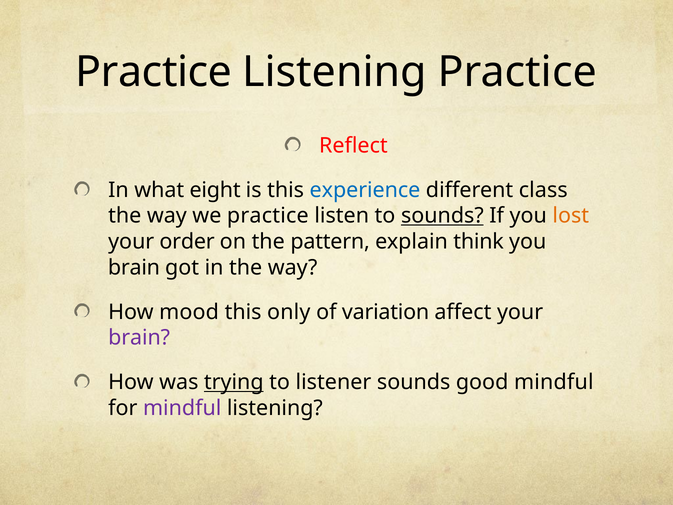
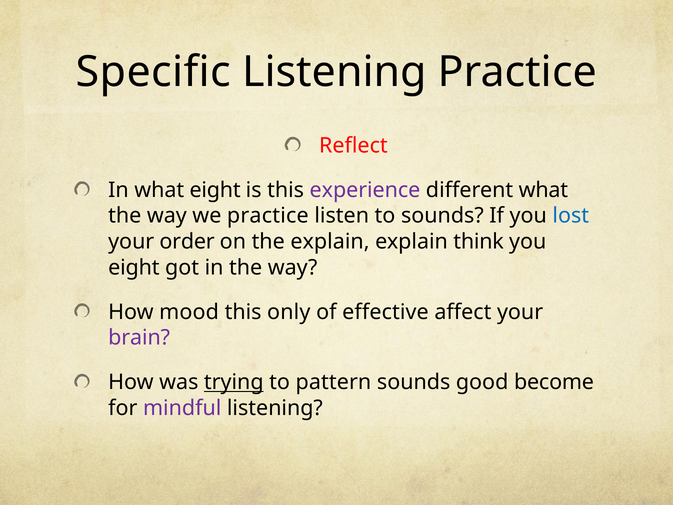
Practice at (154, 72): Practice -> Specific
experience colour: blue -> purple
different class: class -> what
sounds at (442, 216) underline: present -> none
lost colour: orange -> blue
the pattern: pattern -> explain
brain at (134, 267): brain -> eight
variation: variation -> effective
listener: listener -> pattern
good mindful: mindful -> become
